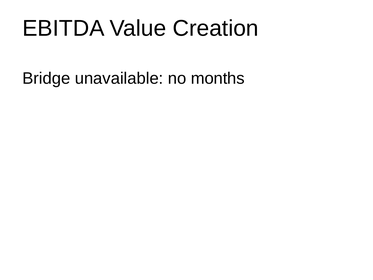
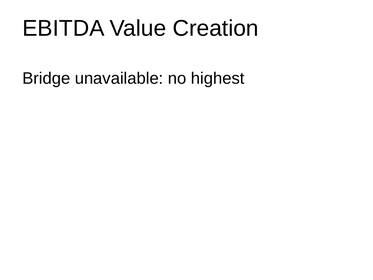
months: months -> highest
